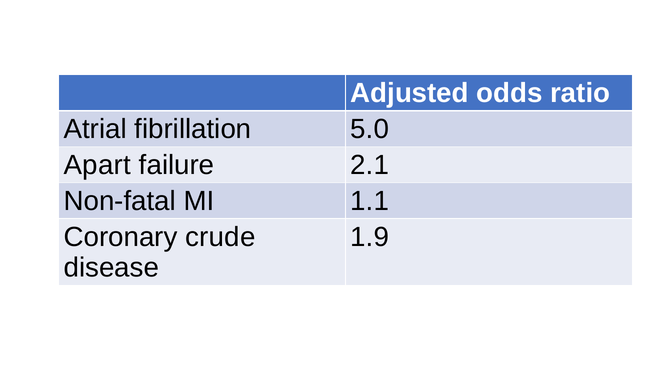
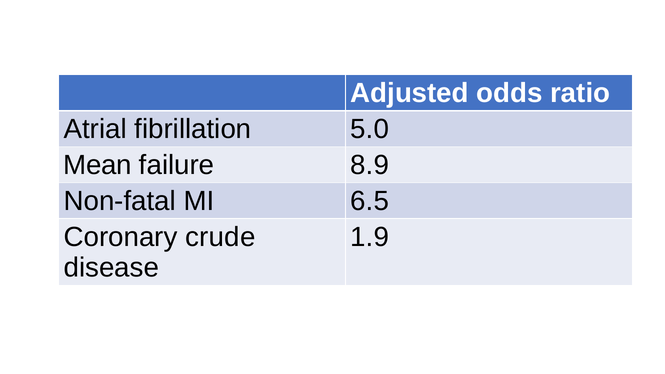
Apart: Apart -> Mean
2.1: 2.1 -> 8.9
1.1: 1.1 -> 6.5
